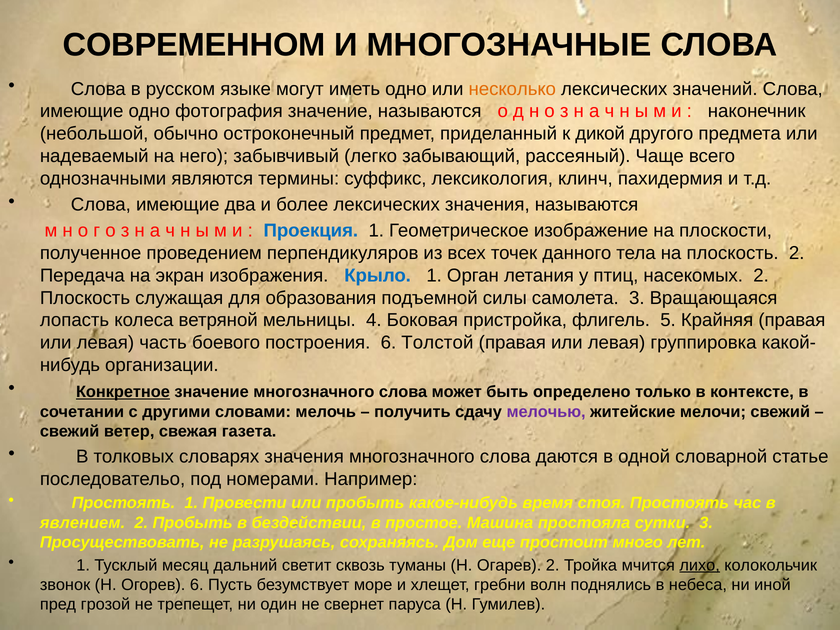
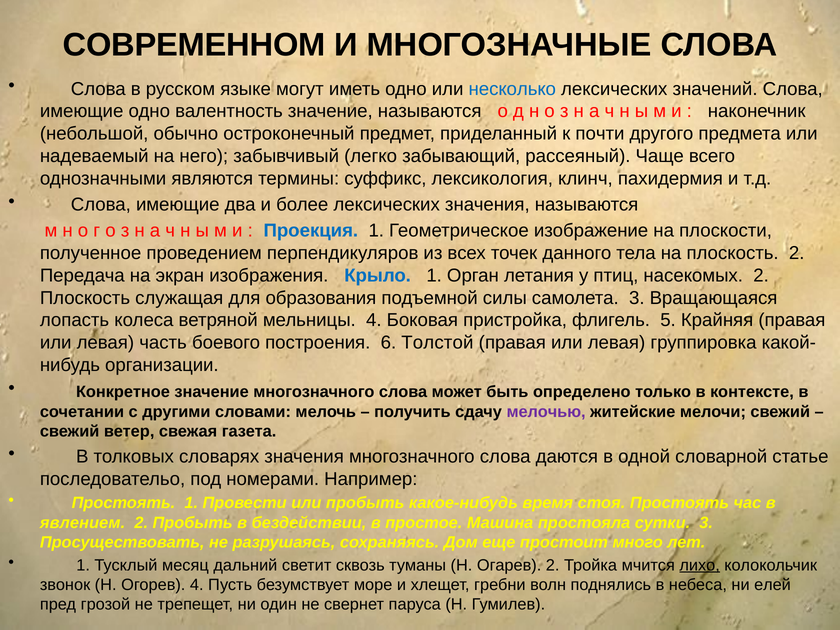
несколько colour: orange -> blue
фотография: фотография -> валентность
дикой: дикой -> почти
Конкретное underline: present -> none
Огорев 6: 6 -> 4
иной: иной -> елей
